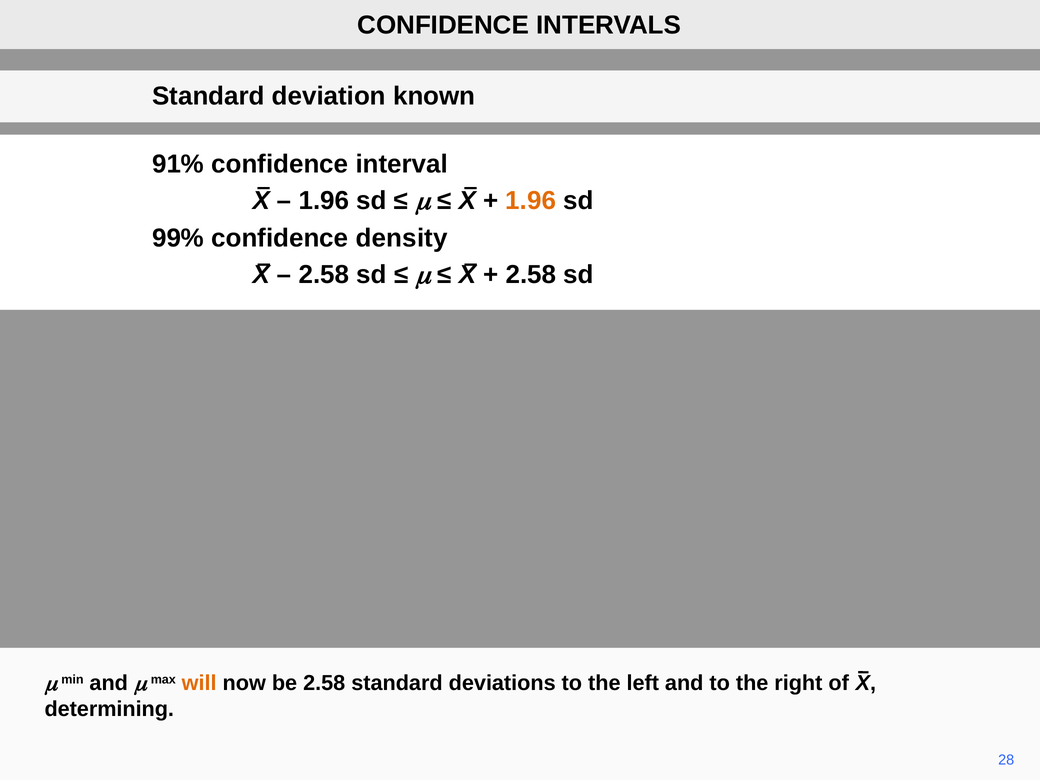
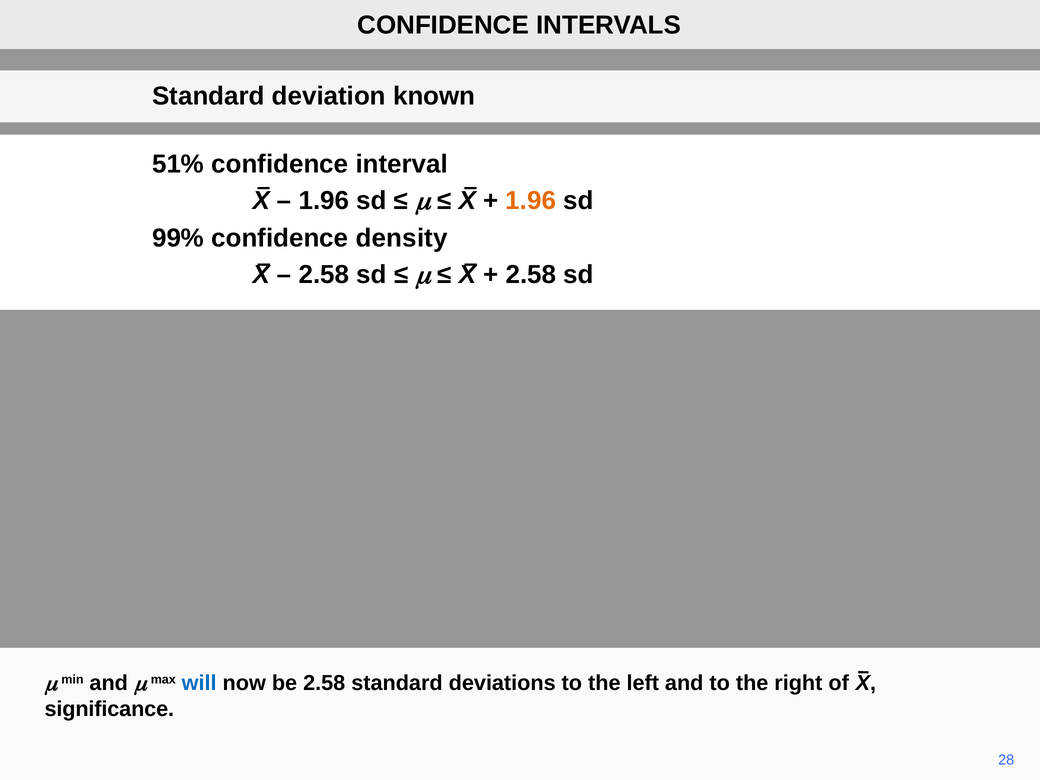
91%: 91% -> 51%
will colour: orange -> blue
determining: determining -> significance
